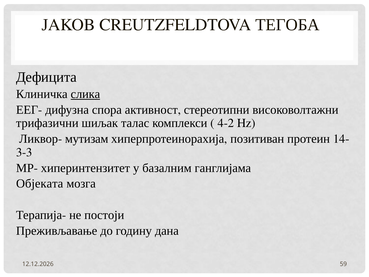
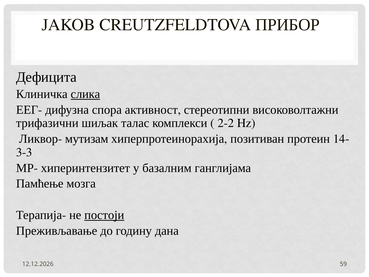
ТЕГОБА: ТЕГОБА -> ПРИБОР
4-2: 4-2 -> 2-2
Објеката: Објеката -> Памћење
постоји underline: none -> present
